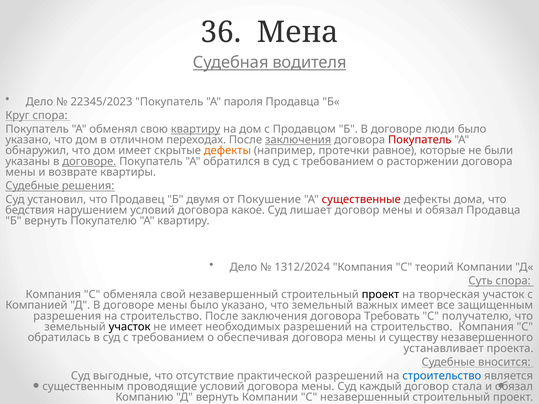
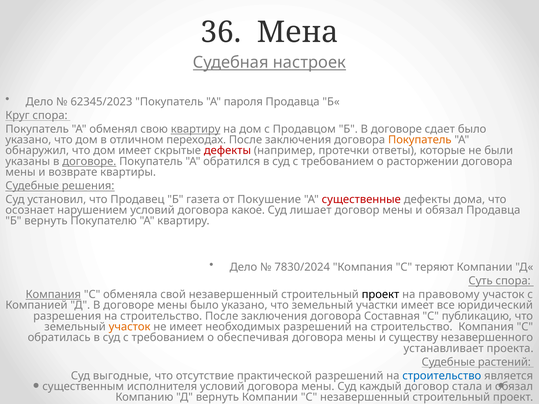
водителя: водителя -> настроек
22345/2023: 22345/2023 -> 62345/2023
люди: люди -> сдает
заключения at (298, 140) underline: present -> none
Покупатель at (420, 140) colour: red -> orange
дефекты at (227, 151) colour: orange -> red
равное: равное -> ответы
двумя: двумя -> газета
бедствия: бедствия -> осознает
1312/2024: 1312/2024 -> 7830/2024
теорий: теорий -> теряют
Компания at (53, 295) underline: none -> present
творческая: творческая -> правовому
важных: важных -> участки
защищенным: защищенным -> юридический
Требовать: Требовать -> Составная
получателю: получателю -> публикацию
участок at (130, 327) colour: black -> orange
вносится: вносится -> растений
проводящие: проводящие -> исполнителя
